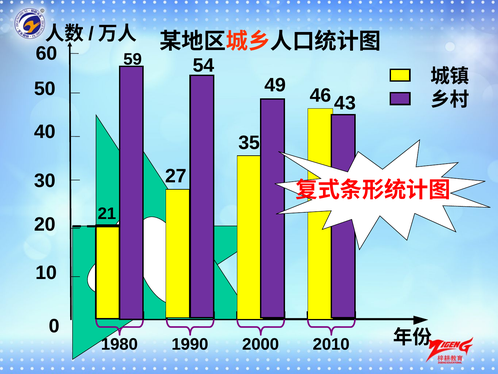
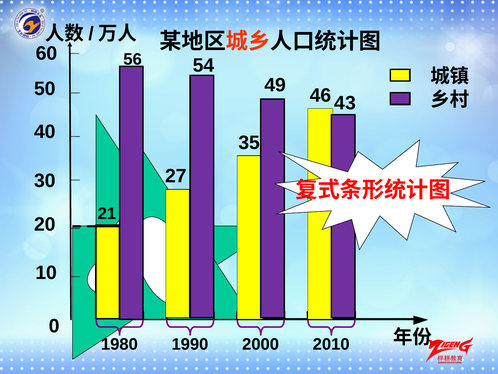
59: 59 -> 56
